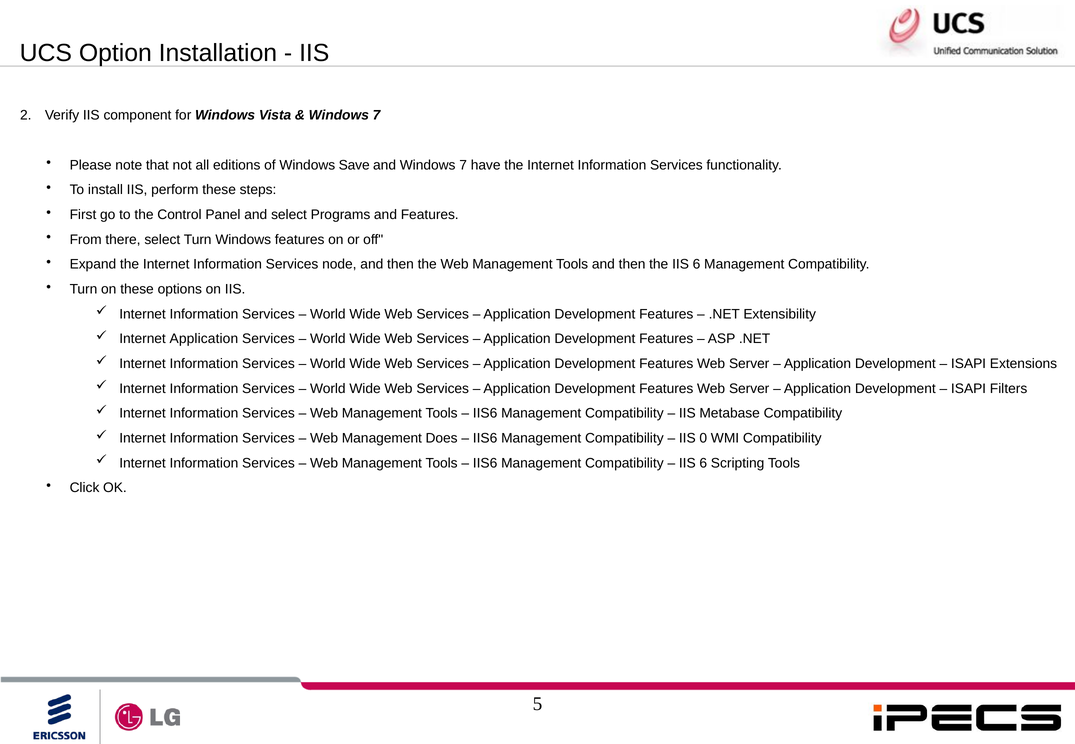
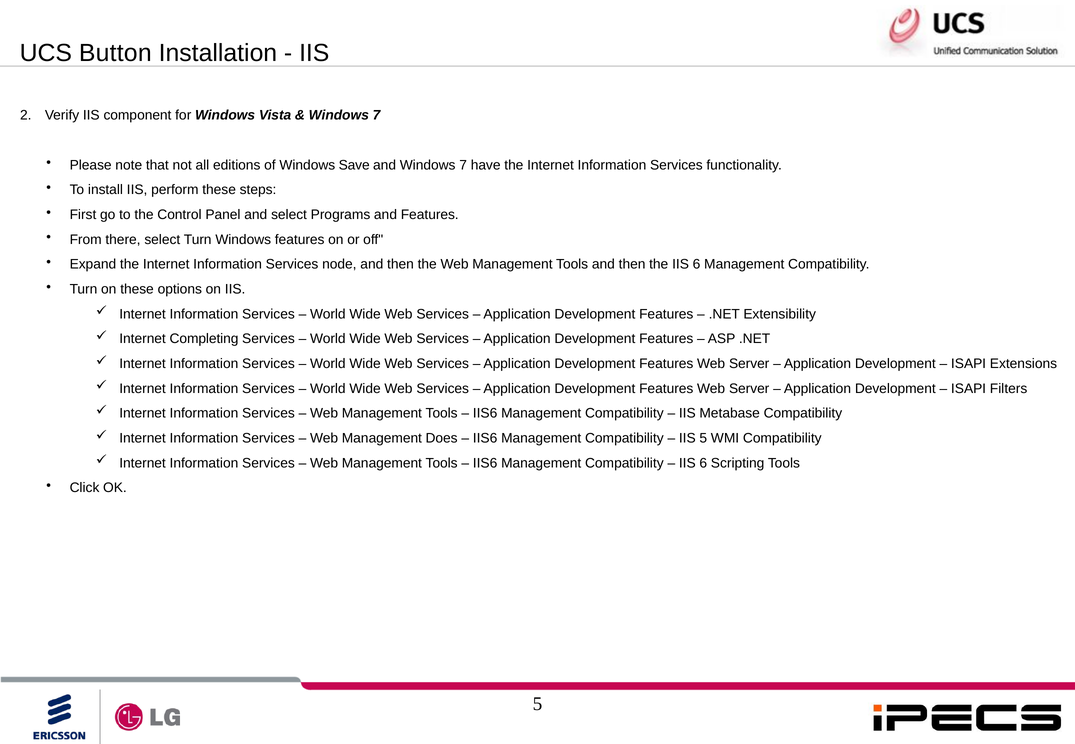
Option: Option -> Button
Internet Application: Application -> Completing
IIS 0: 0 -> 5
